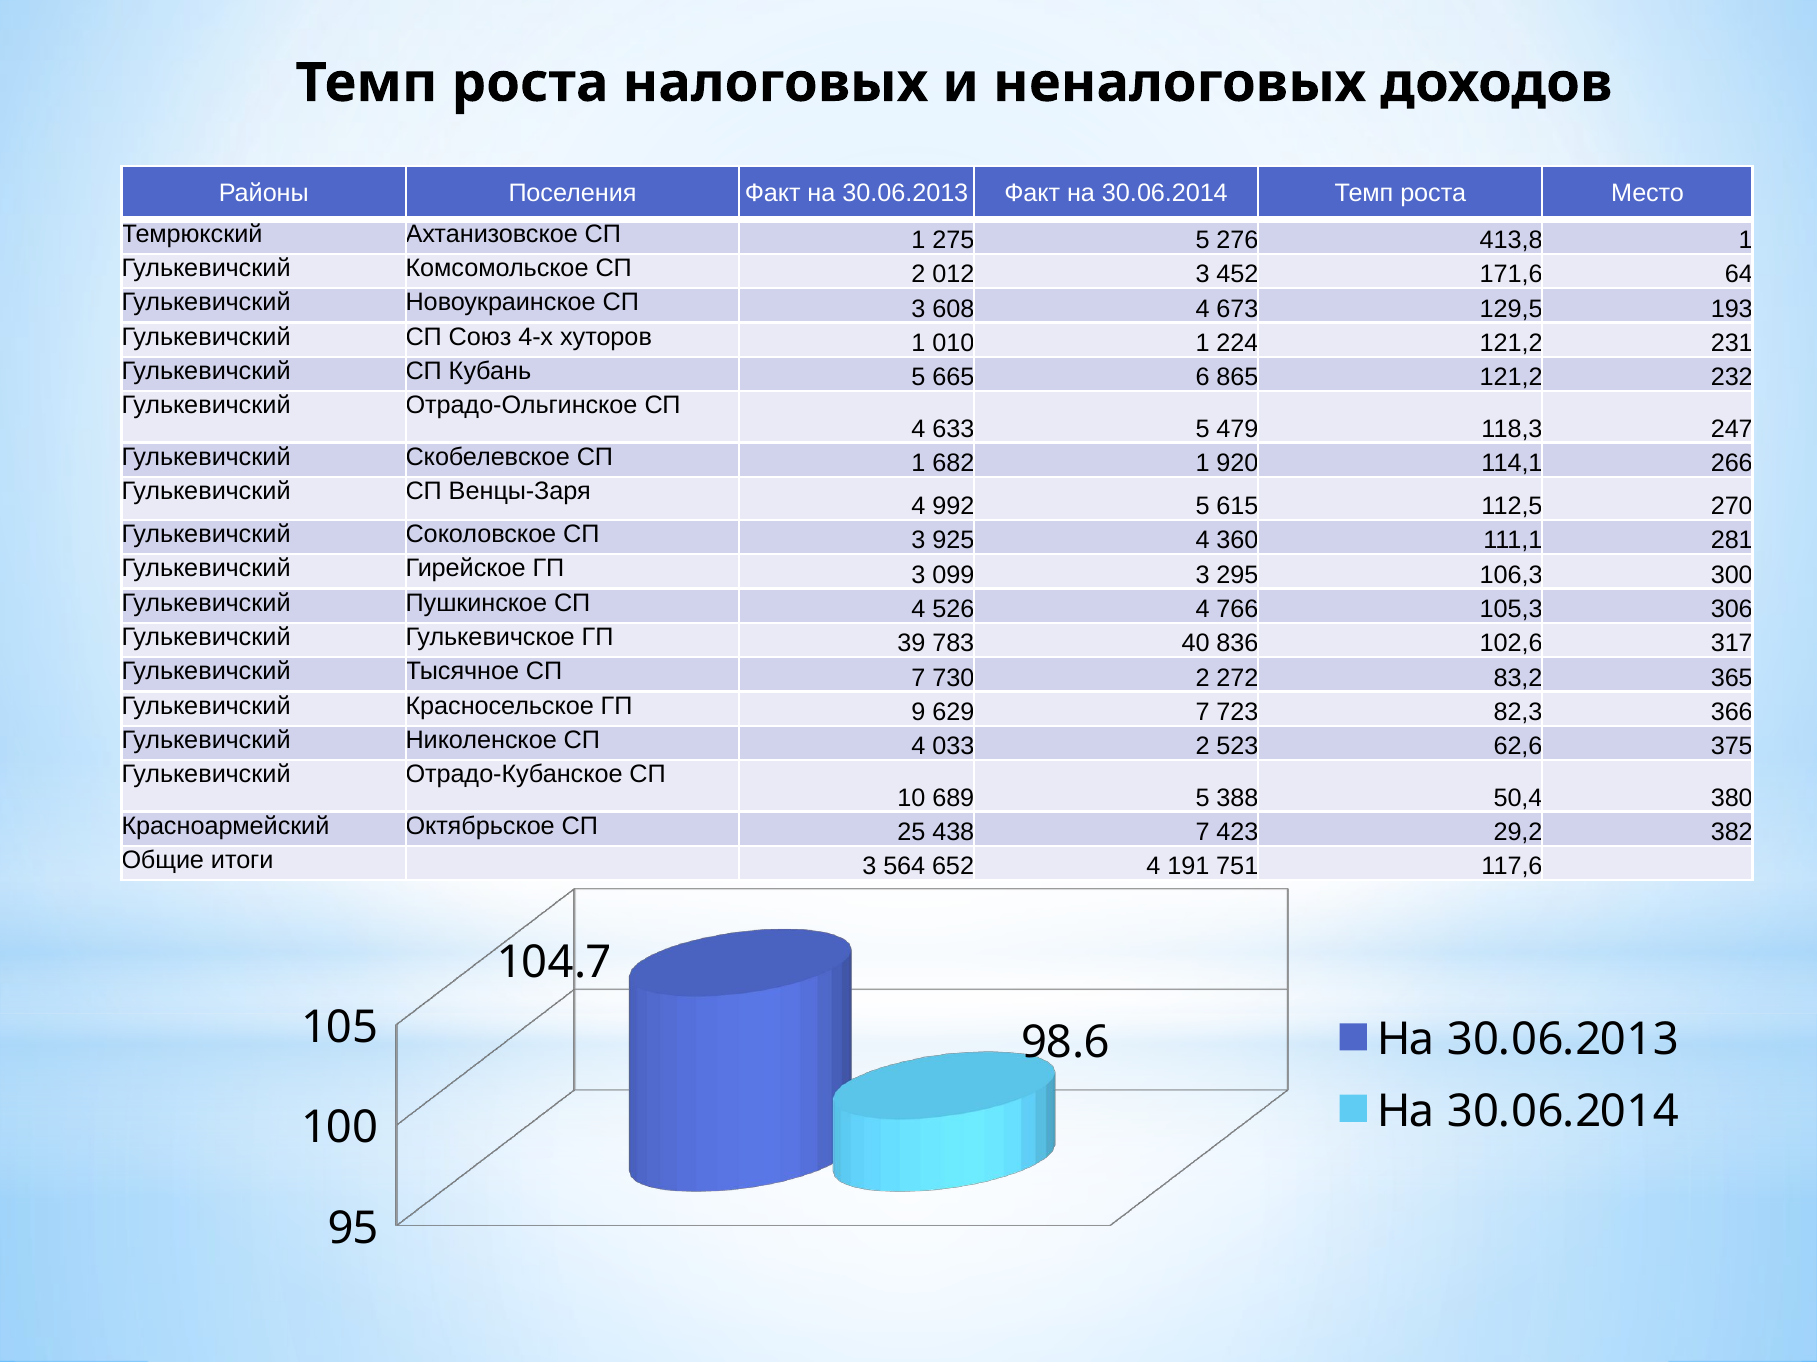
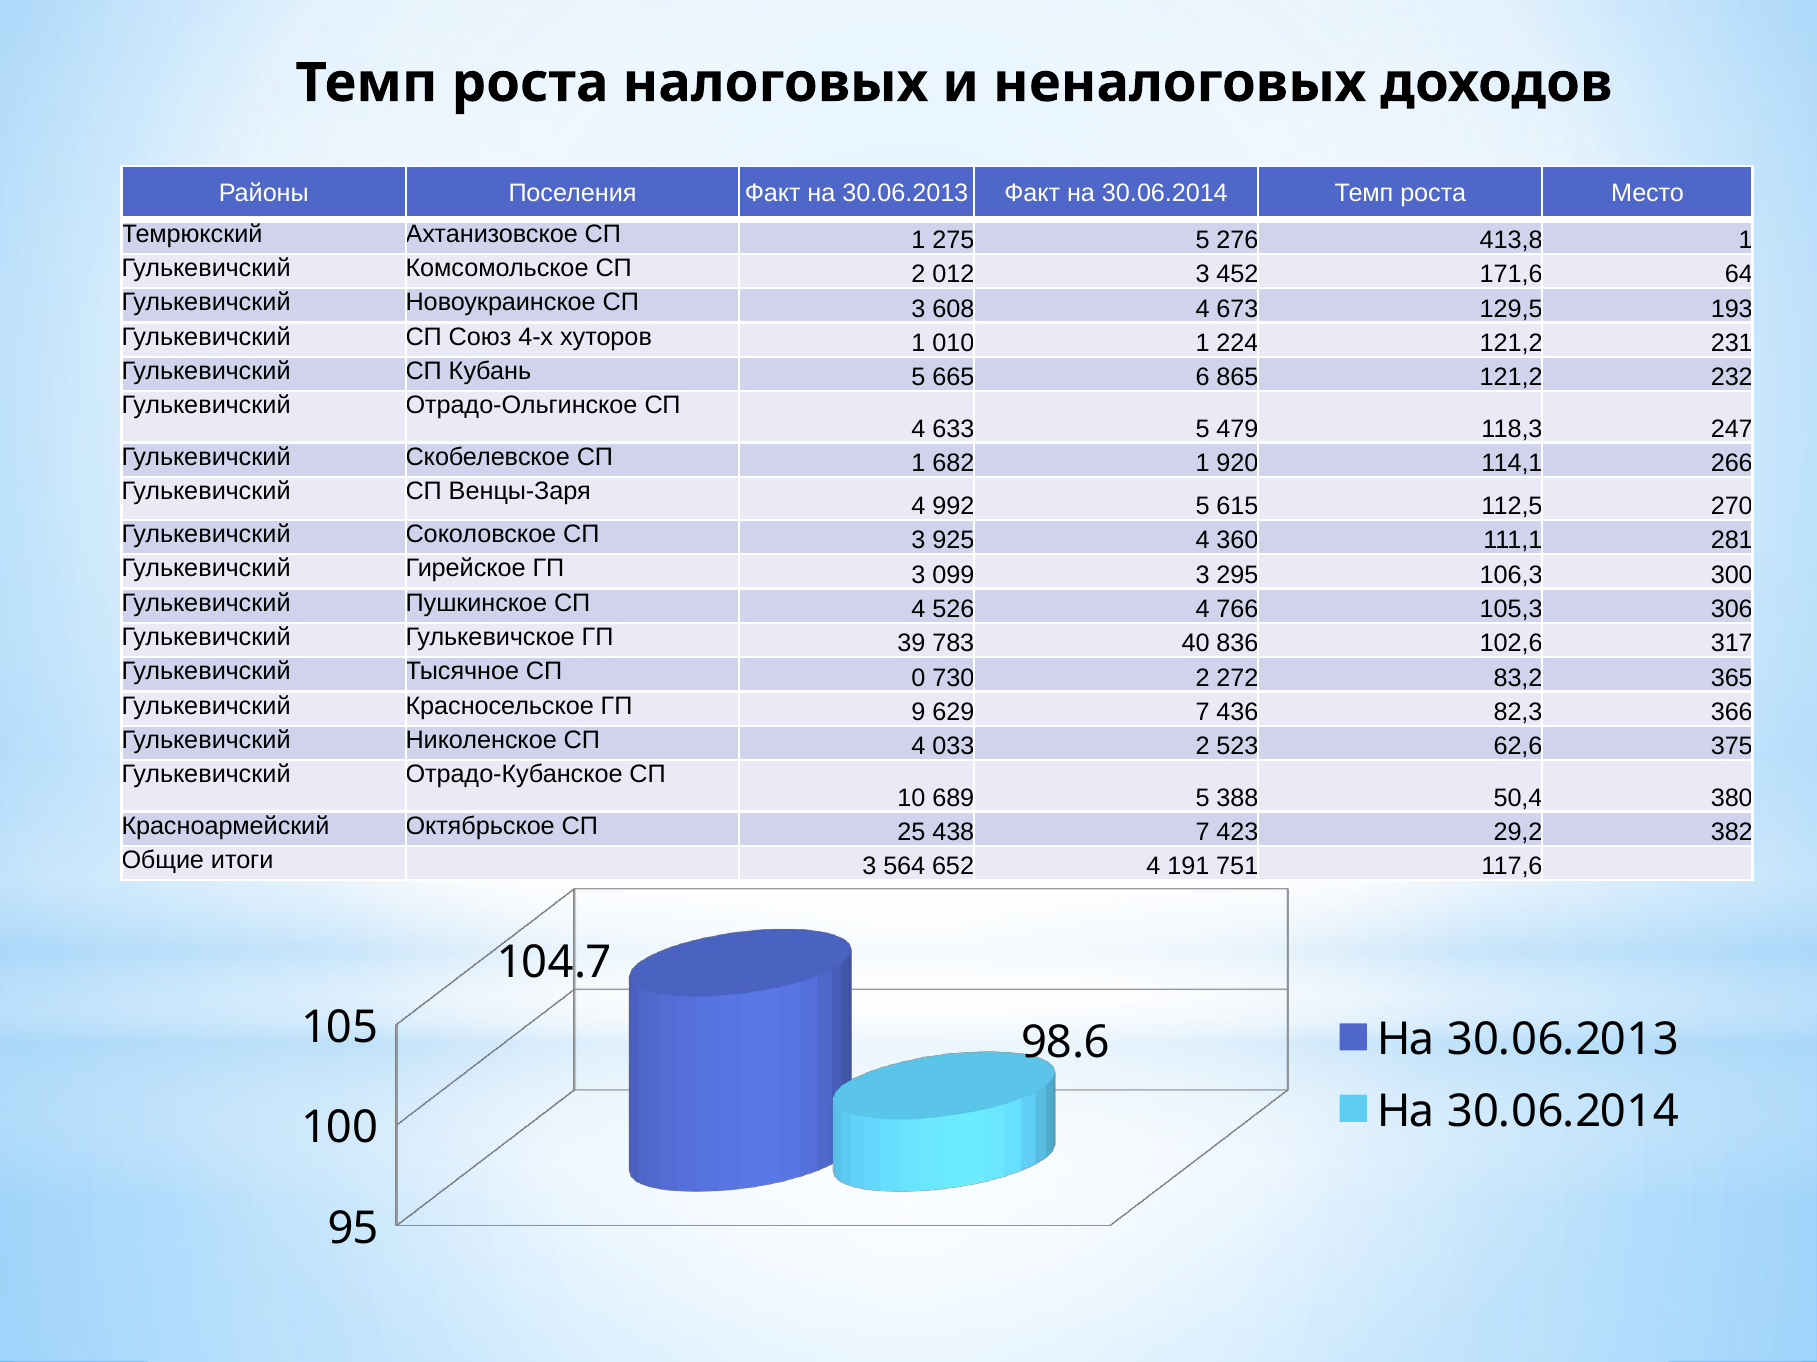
СП 7: 7 -> 0
723: 723 -> 436
